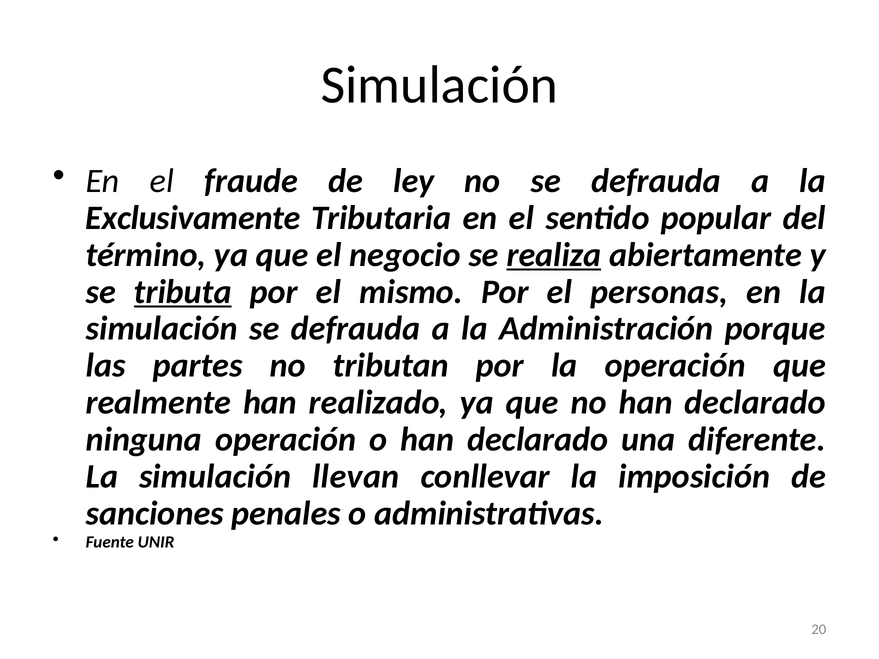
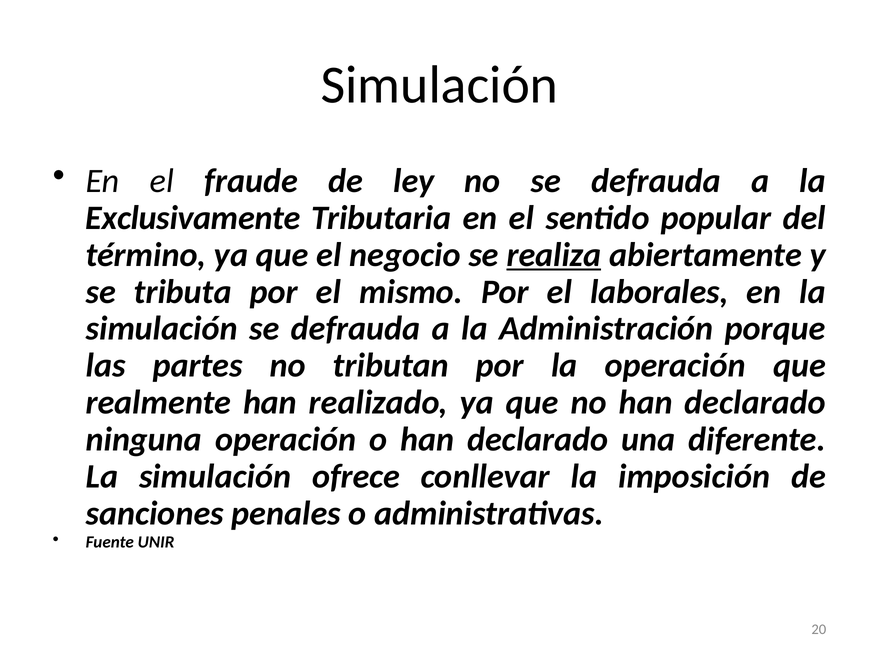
tributa underline: present -> none
personas: personas -> laborales
llevan: llevan -> ofrece
